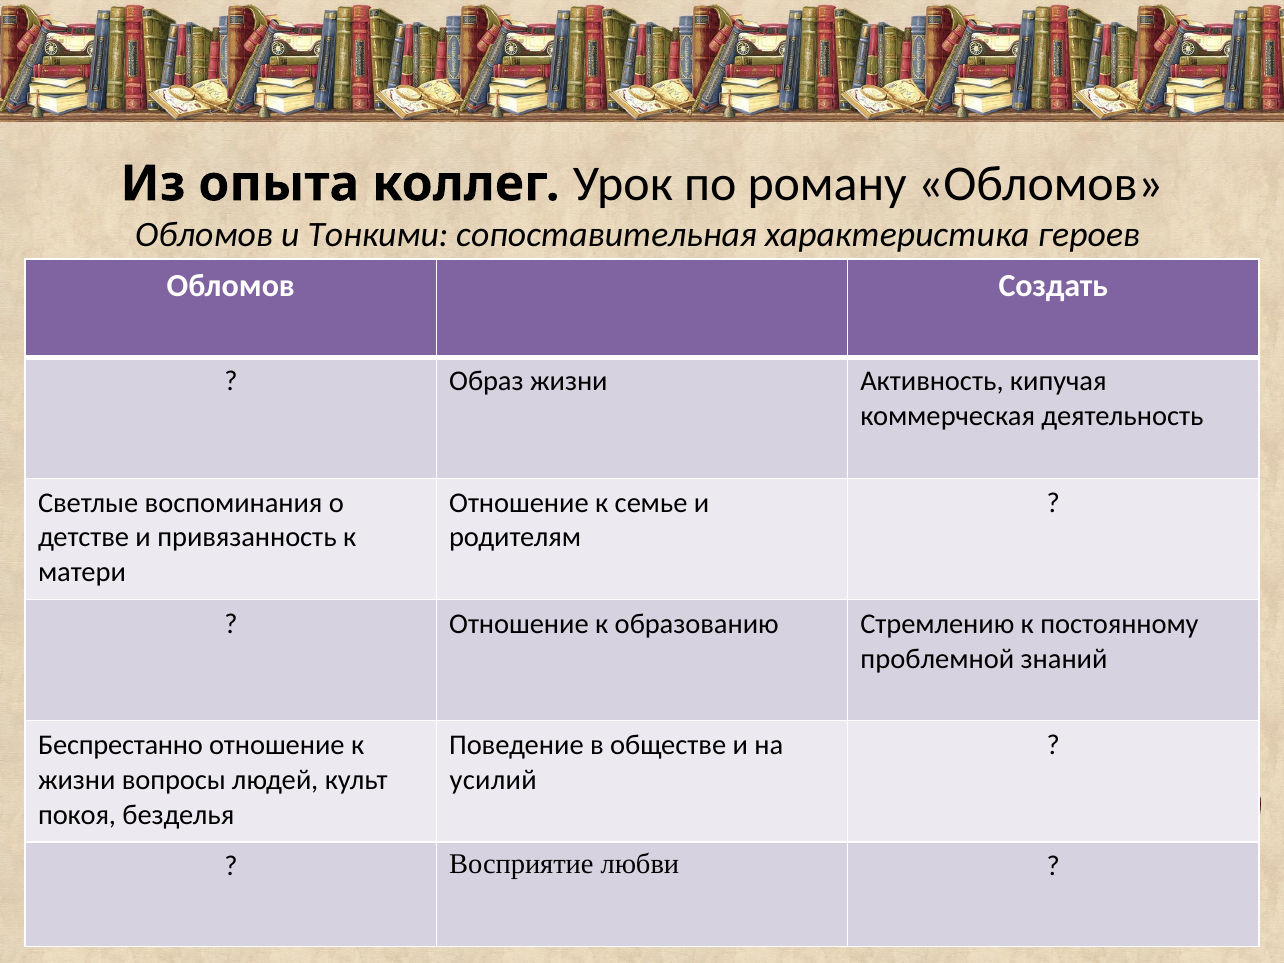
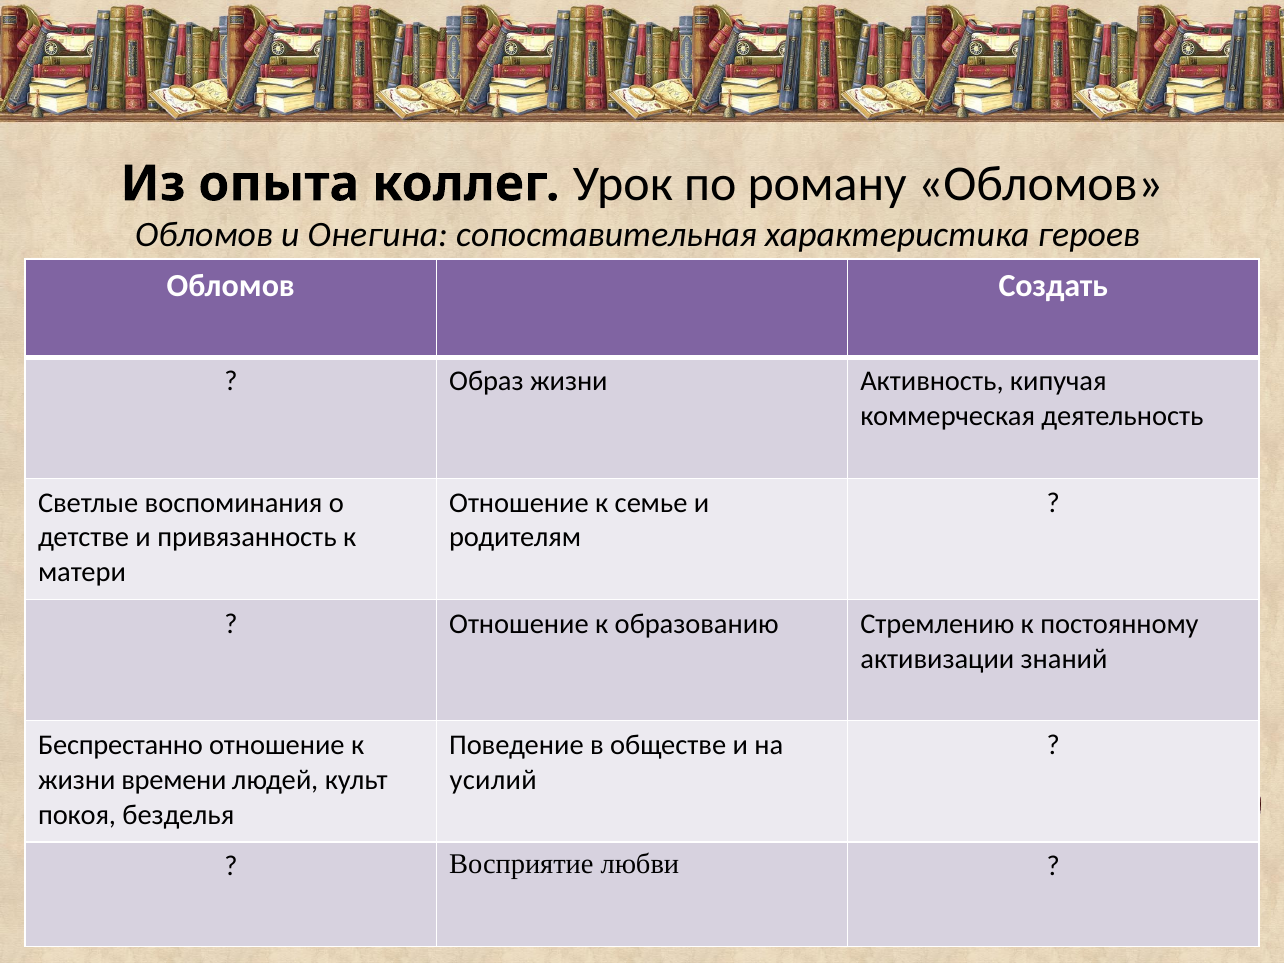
Тонкими: Тонкими -> Онегина
проблемной: проблемной -> активизации
вопросы: вопросы -> времени
